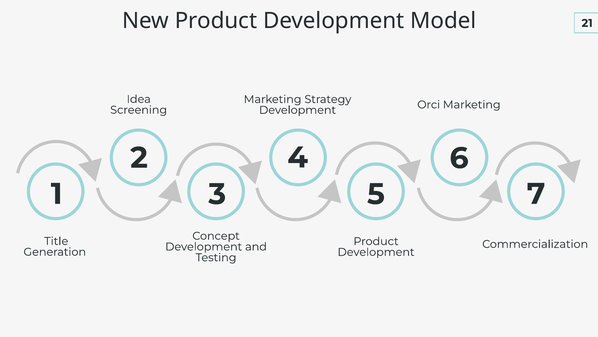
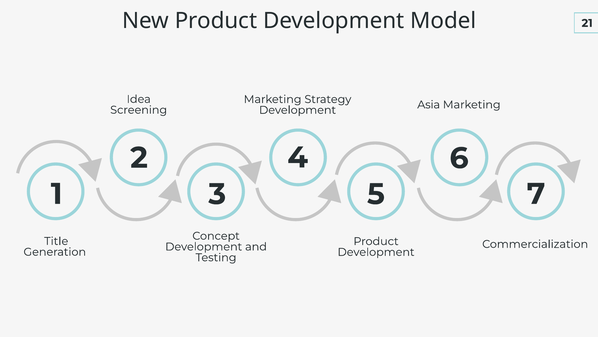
Orci: Orci -> Asia
